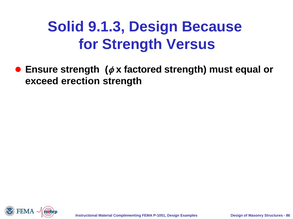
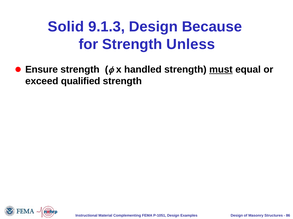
Versus: Versus -> Unless
factored: factored -> handled
must underline: none -> present
erection: erection -> qualified
